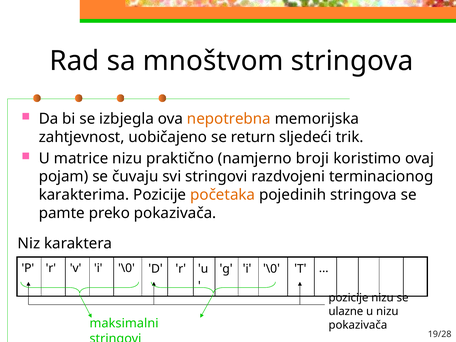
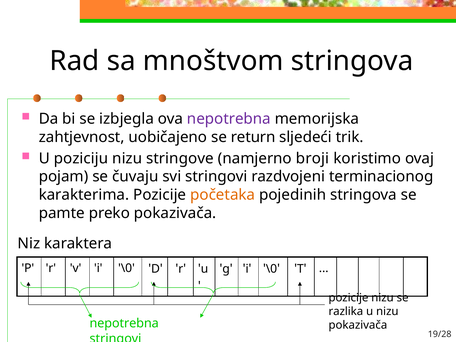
nepotrebna at (229, 119) colour: orange -> purple
matrice: matrice -> poziciju
praktično: praktično -> stringove
ulazne: ulazne -> razlika
maksimalni at (124, 323): maksimalni -> nepotrebna
